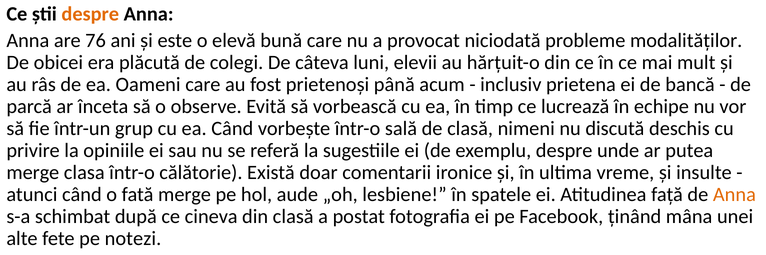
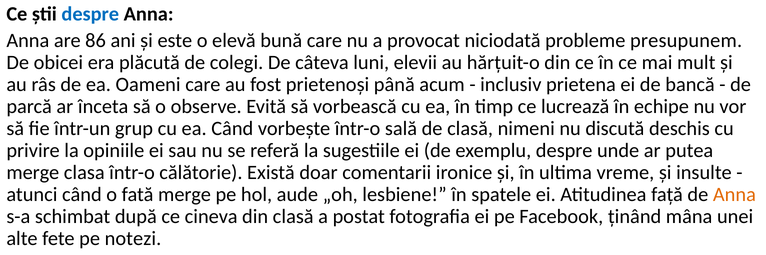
despre at (90, 14) colour: orange -> blue
76: 76 -> 86
modalităților: modalităților -> presupunem
